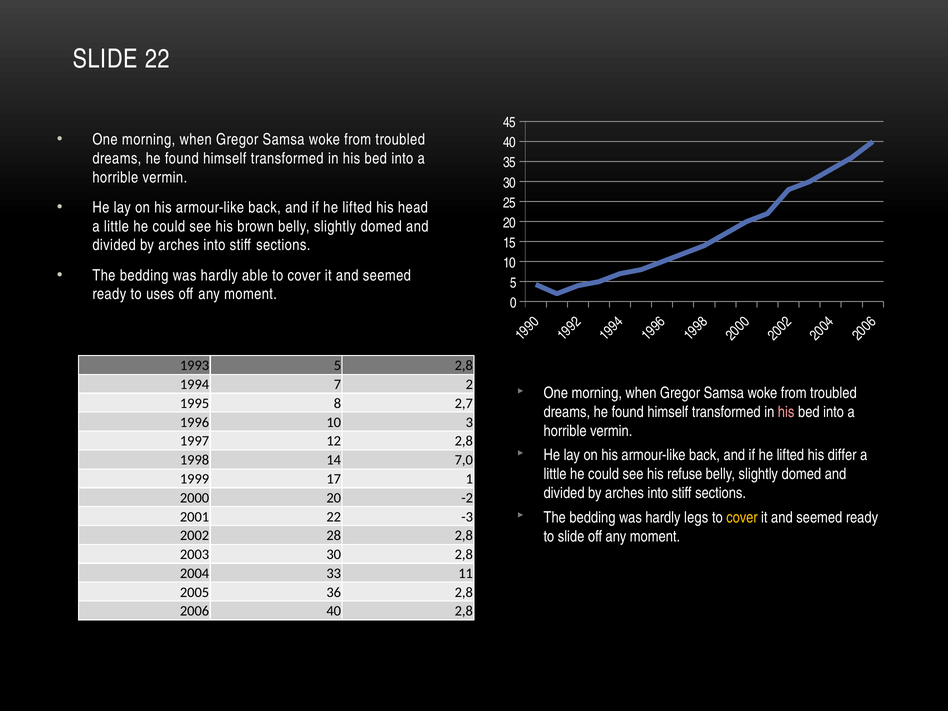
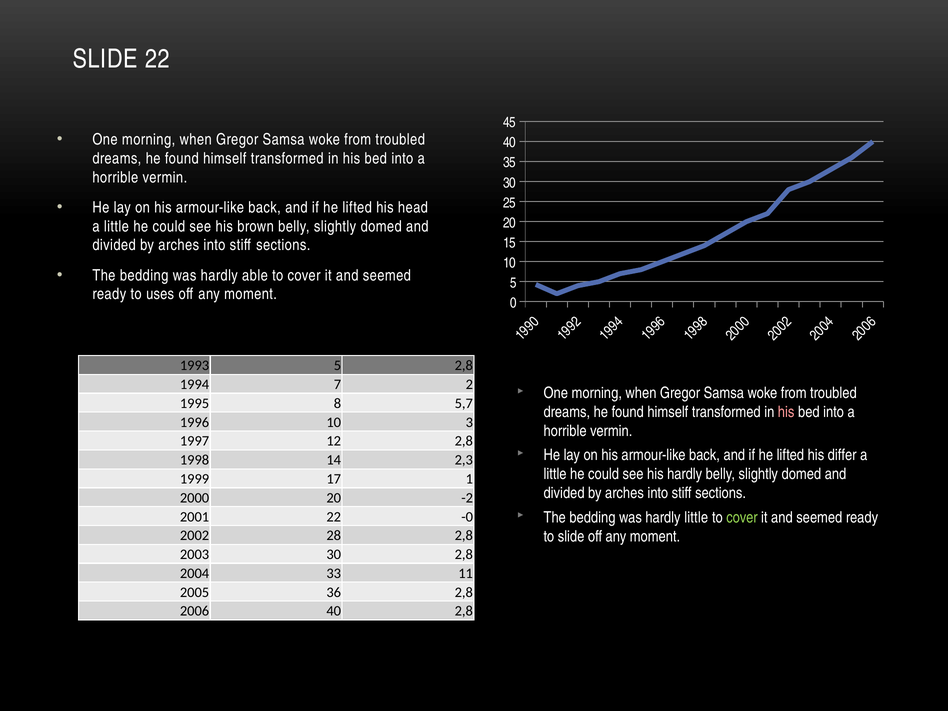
2,7: 2,7 -> 5,7
7,0: 7,0 -> 2,3
his refuse: refuse -> hardly
-3: -3 -> -0
hardly legs: legs -> little
cover at (742, 517) colour: yellow -> light green
